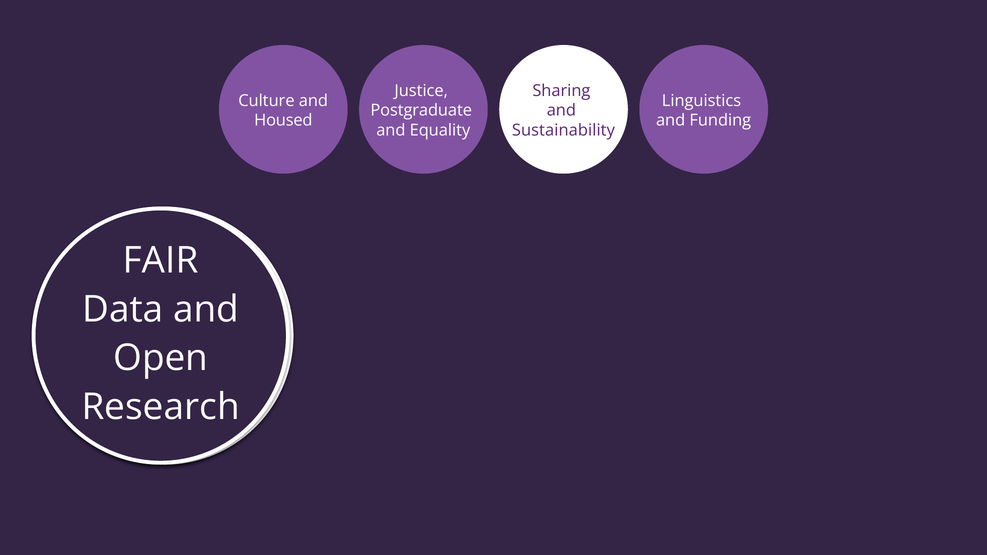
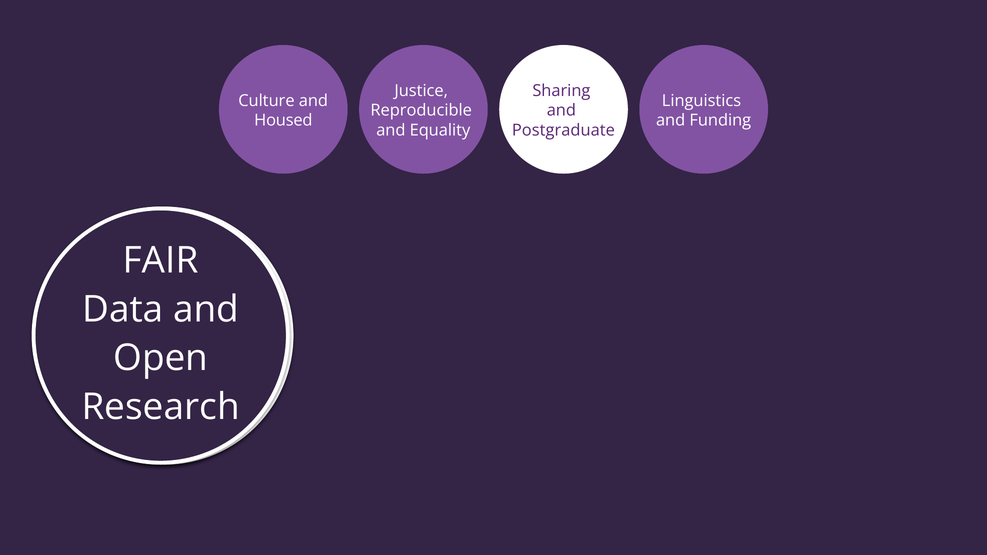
Postgraduate: Postgraduate -> Reproducible
Sustainability: Sustainability -> Postgraduate
